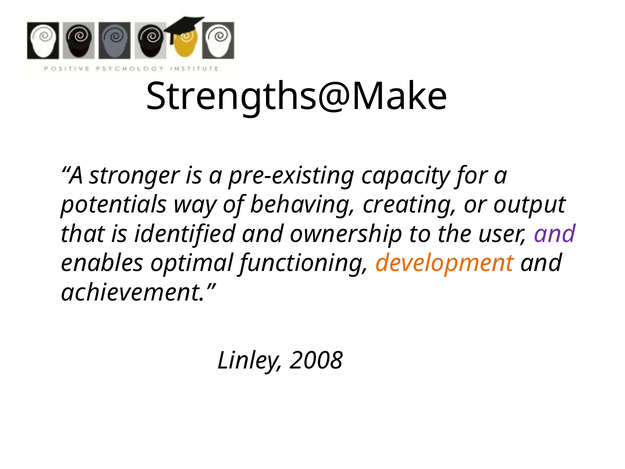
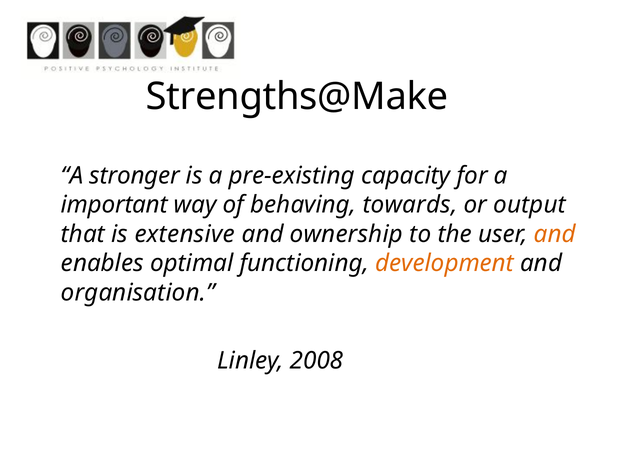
potentials: potentials -> important
creating: creating -> towards
identified: identified -> extensive
and at (555, 234) colour: purple -> orange
achievement: achievement -> organisation
